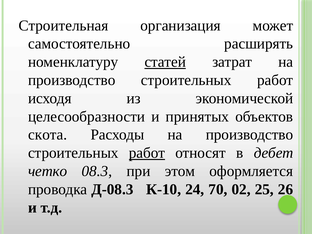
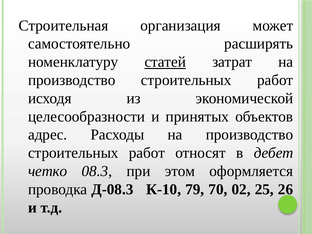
скота: скота -> адрес
работ at (147, 153) underline: present -> none
24: 24 -> 79
